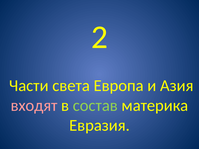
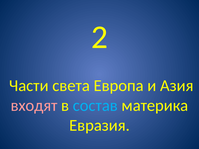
состав colour: light green -> light blue
